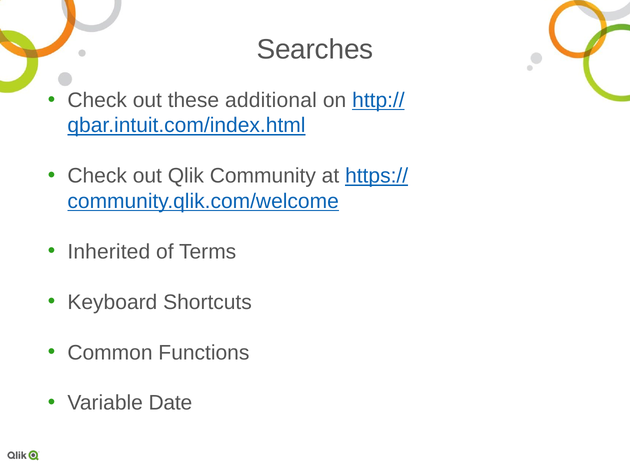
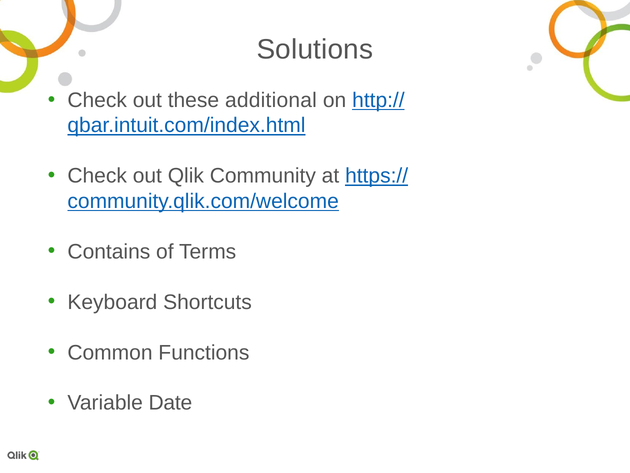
Searches: Searches -> Solutions
Inherited: Inherited -> Contains
